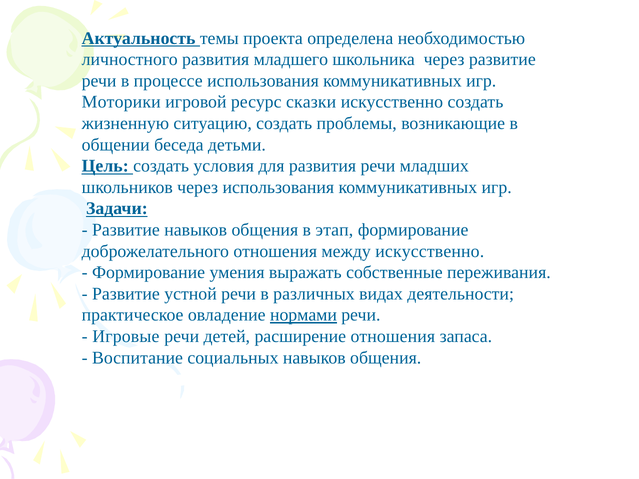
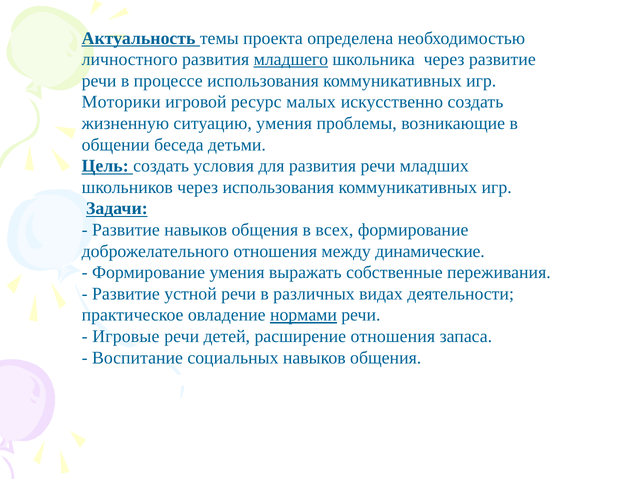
младшего underline: none -> present
сказки: сказки -> малых
ситуацию создать: создать -> умения
этап: этап -> всех
между искусственно: искусственно -> динамические
